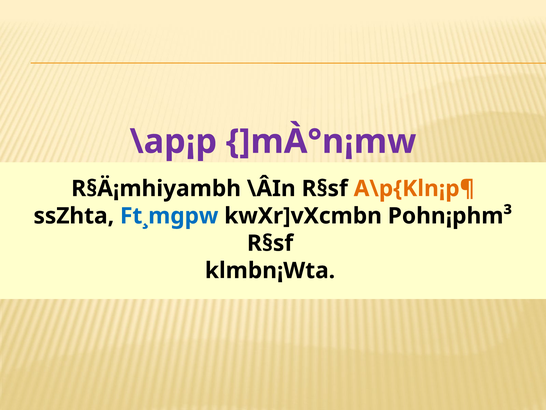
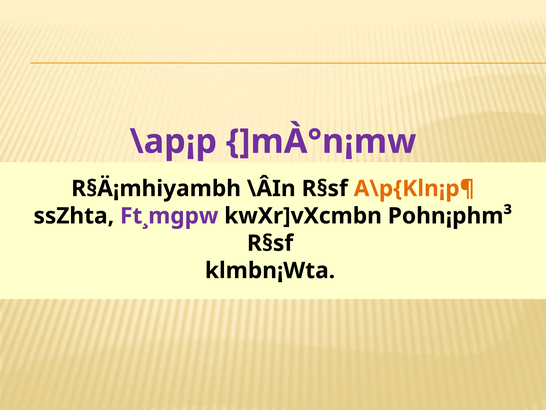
Ft¸mgpw colour: blue -> purple
